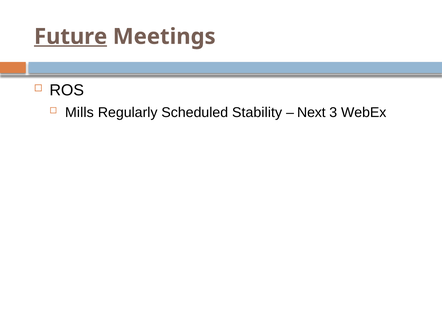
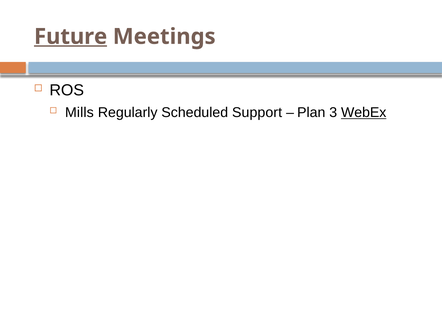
Stability: Stability -> Support
Next: Next -> Plan
WebEx underline: none -> present
